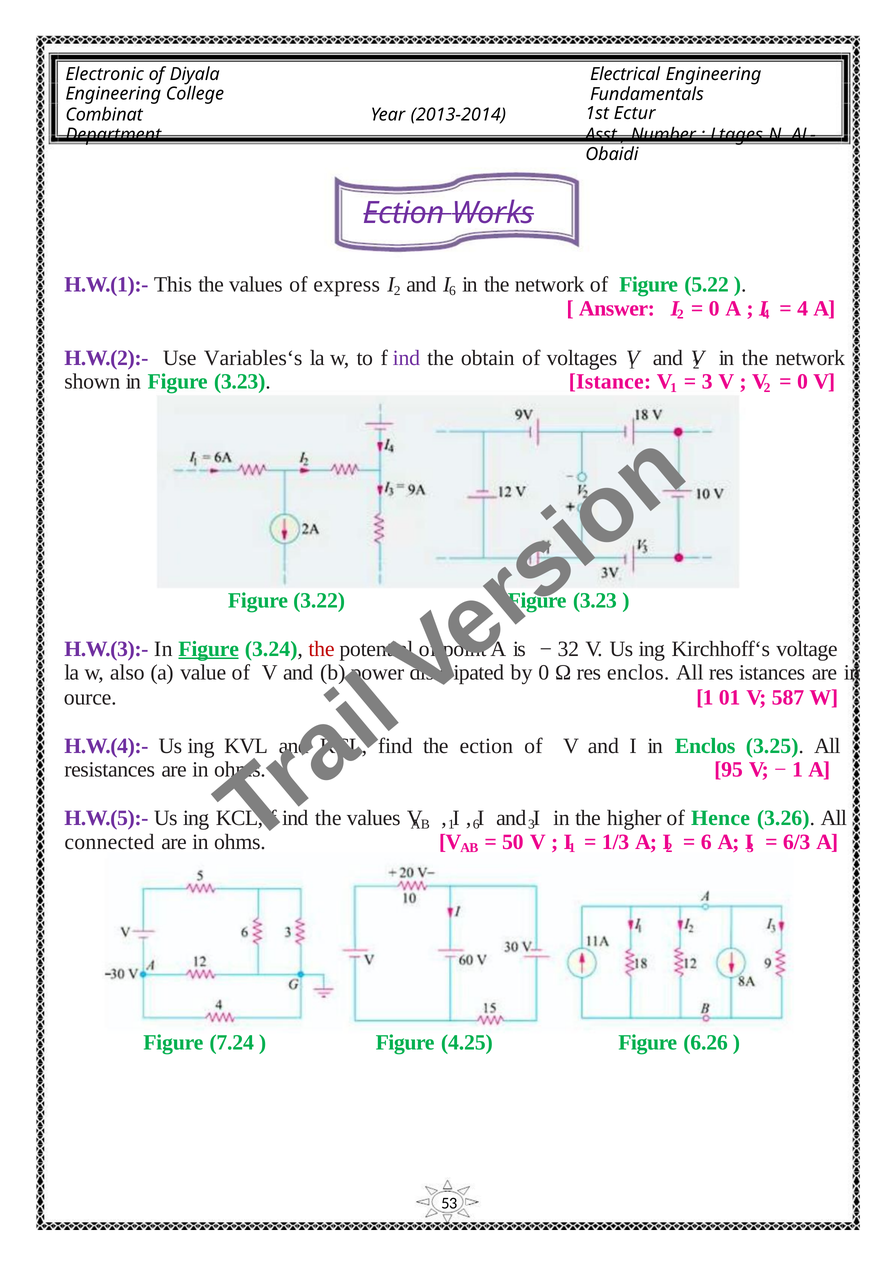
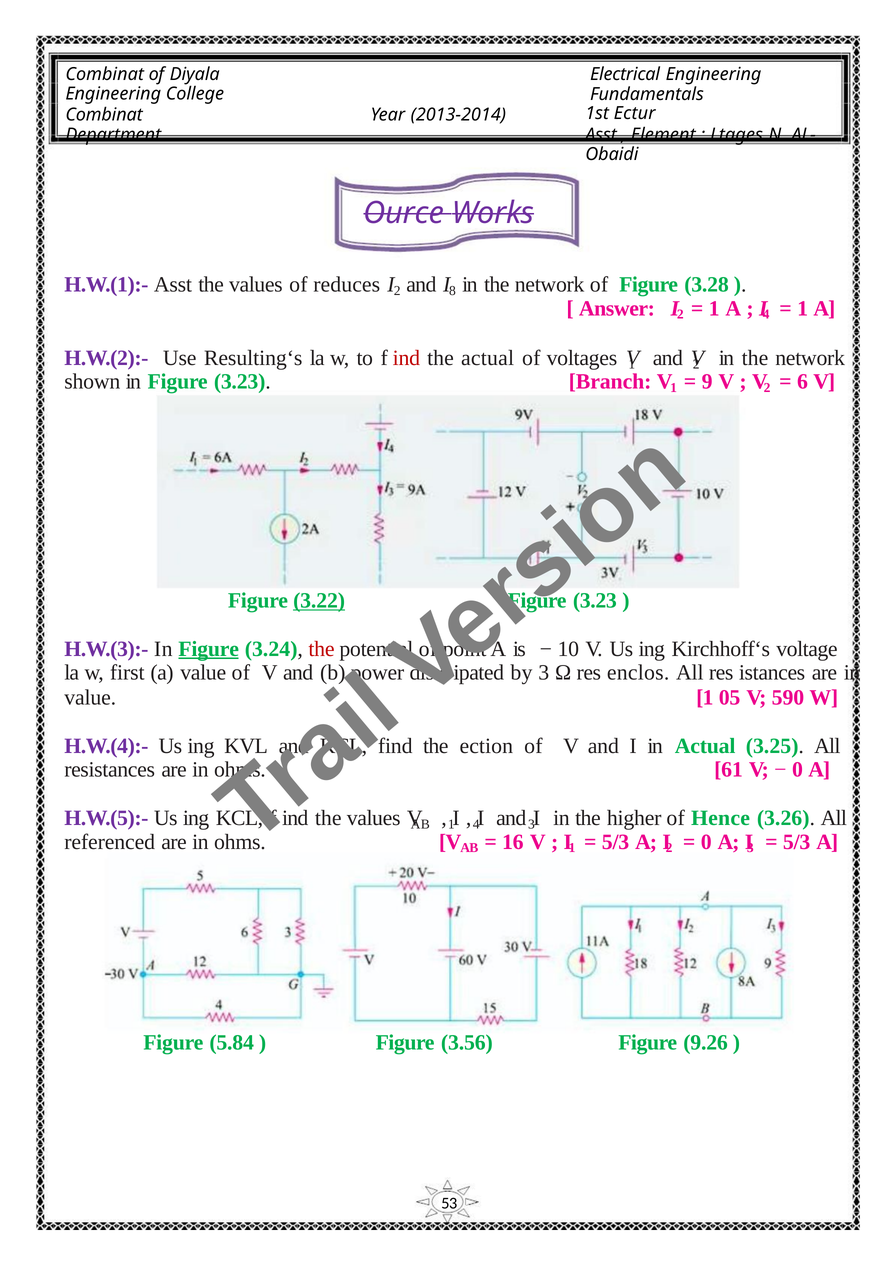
Electronic at (105, 74): Electronic -> Combinat
Number: Number -> Element
Ection at (404, 213): Ection -> Ource
H.W.(1):- This: This -> Asst
express: express -> reduces
5.22: 5.22 -> 3.28
2 6: 6 -> 8
0 at (714, 308): 0 -> 1
4 at (803, 308): 4 -> 1
Variables‘s: Variables‘s -> Resulting‘s
ind at (406, 358) colour: purple -> red
the obtain: obtain -> actual
Istance: Istance -> Branch
3 at (707, 382): 3 -> 9
0 at (803, 382): 0 -> 6
3.22 underline: none -> present
32: 32 -> 10
also: also -> first
0 at (544, 673): 0 -> 3
ource at (90, 698): ource -> value
01: 01 -> 05
587: 587 -> 590
in Enclos: Enclos -> Actual
95: 95 -> 61
1 at (798, 770): 1 -> 0
1 6: 6 -> 4
connected: connected -> referenced
50: 50 -> 16
1/3 at (616, 842): 1/3 -> 5/3
6 at (706, 842): 6 -> 0
6/3 at (797, 842): 6/3 -> 5/3
7.24: 7.24 -> 5.84
4.25: 4.25 -> 3.56
6.26: 6.26 -> 9.26
